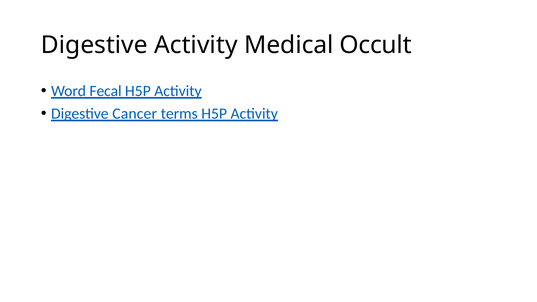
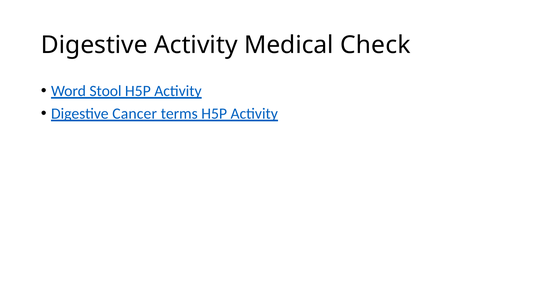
Occult: Occult -> Check
Fecal: Fecal -> Stool
